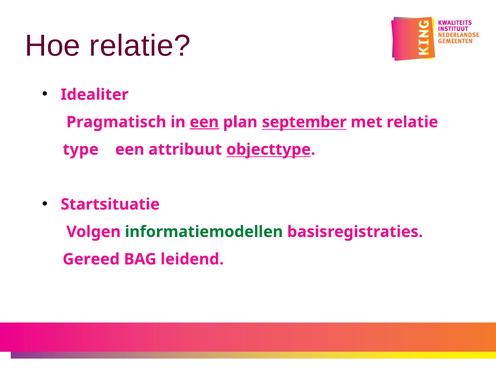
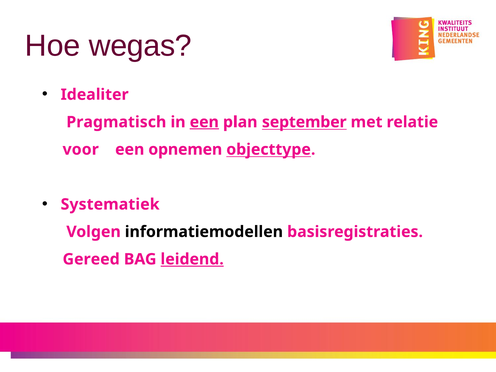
Hoe relatie: relatie -> wegas
type: type -> voor
attribuut: attribuut -> opnemen
Startsituatie: Startsituatie -> Systematiek
informatiemodellen colour: green -> black
leidend underline: none -> present
